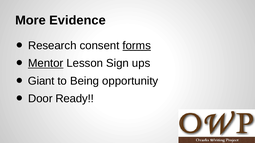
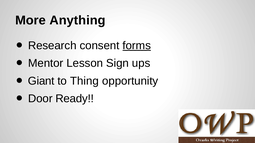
Evidence: Evidence -> Anything
Mentor underline: present -> none
Being: Being -> Thing
